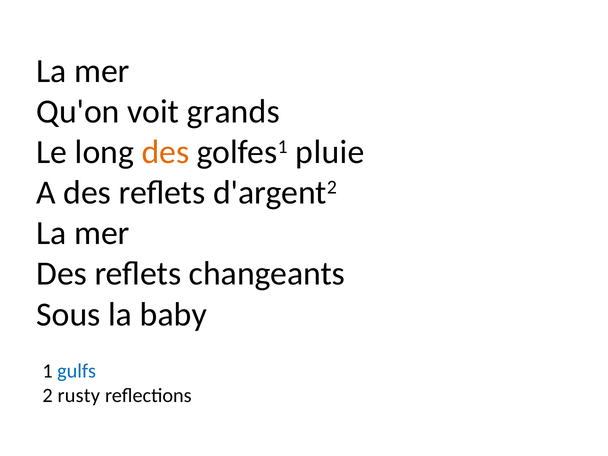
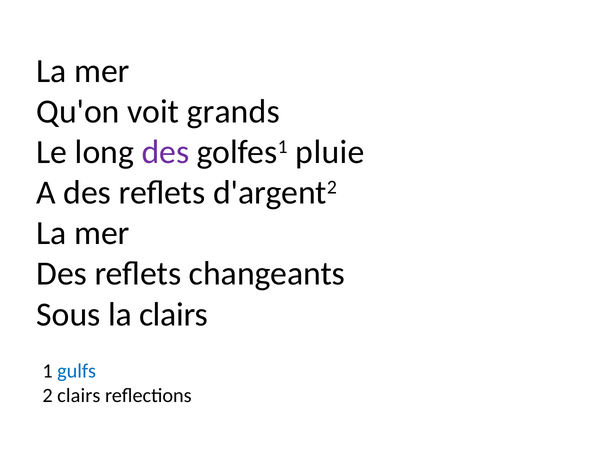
des at (165, 152) colour: orange -> purple
la baby: baby -> clairs
2 rusty: rusty -> clairs
